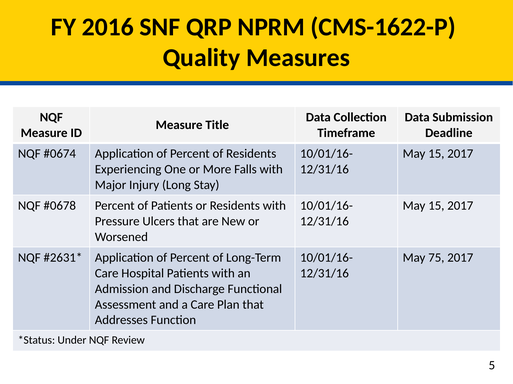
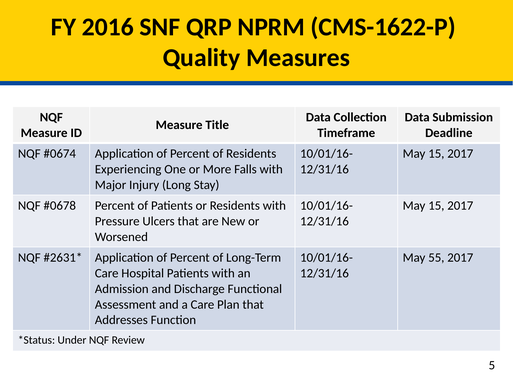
75: 75 -> 55
